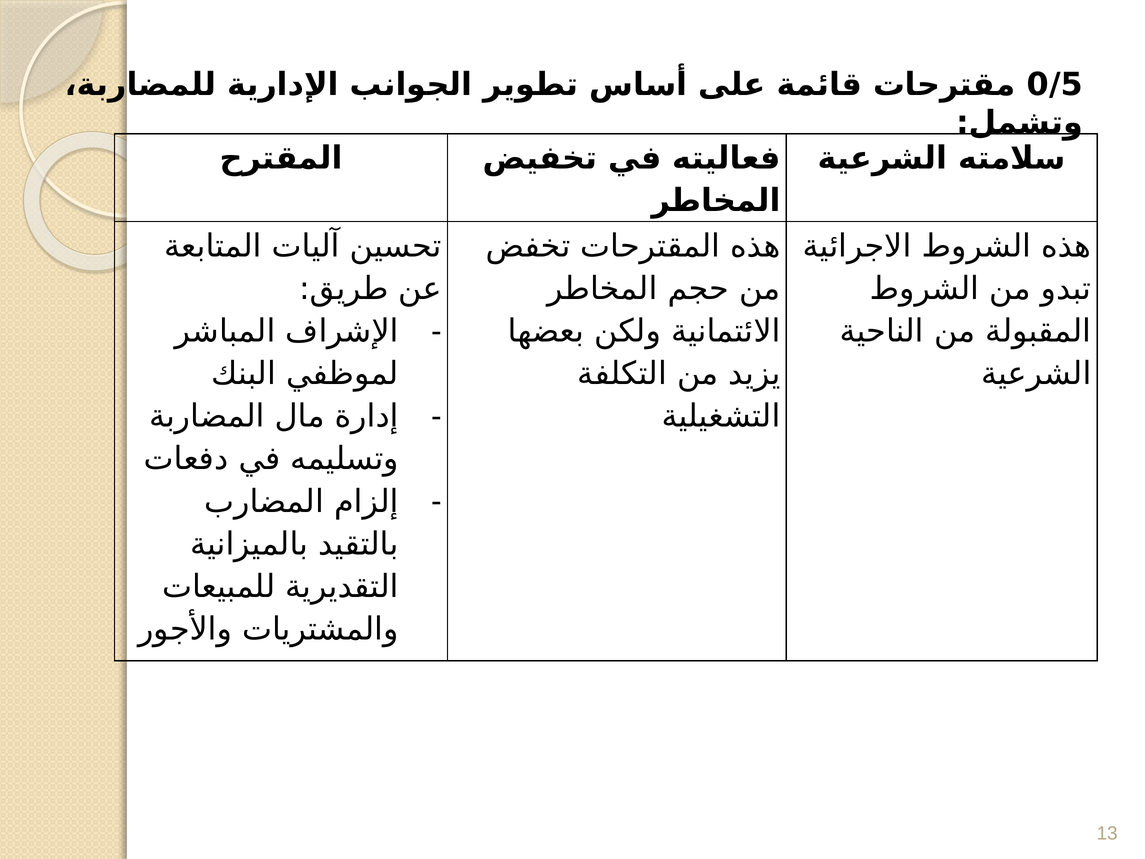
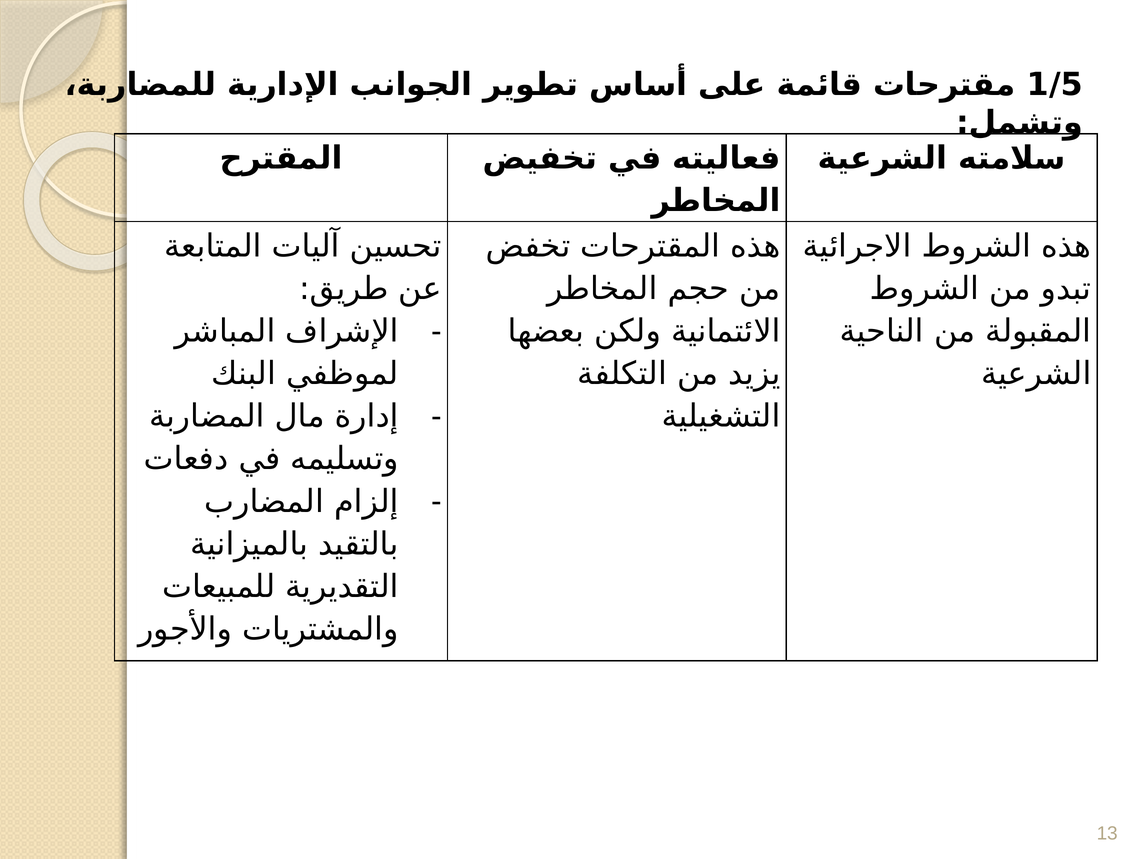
0/5: 0/5 -> 1/5
